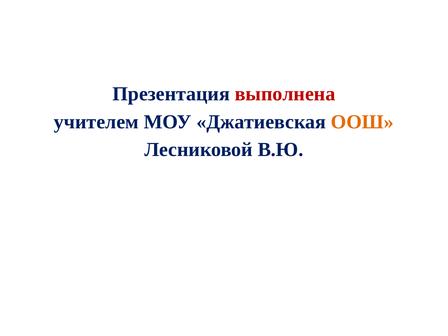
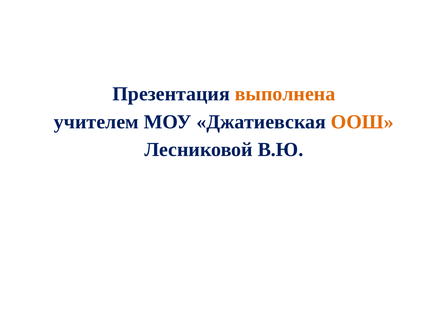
выполнена colour: red -> orange
